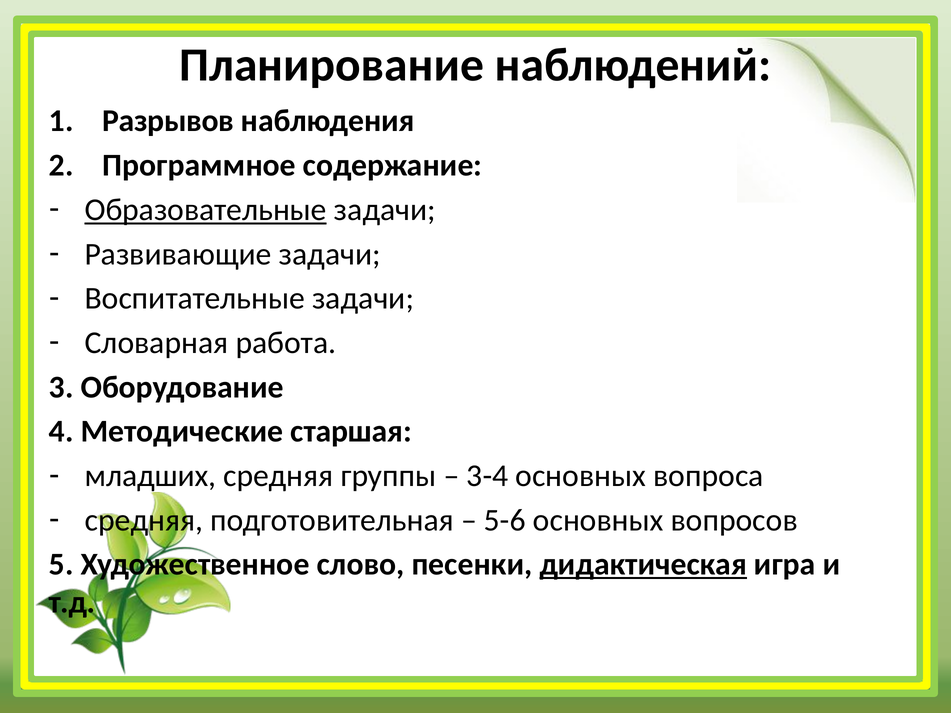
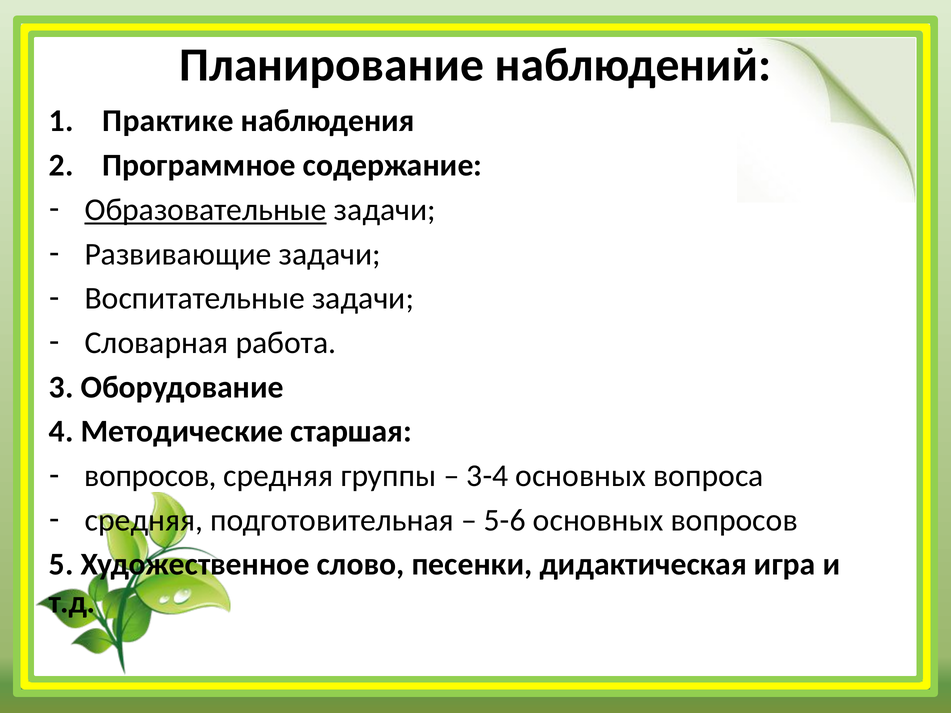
Разрывов: Разрывов -> Практике
младших at (151, 476): младших -> вопросов
дидактическая underline: present -> none
